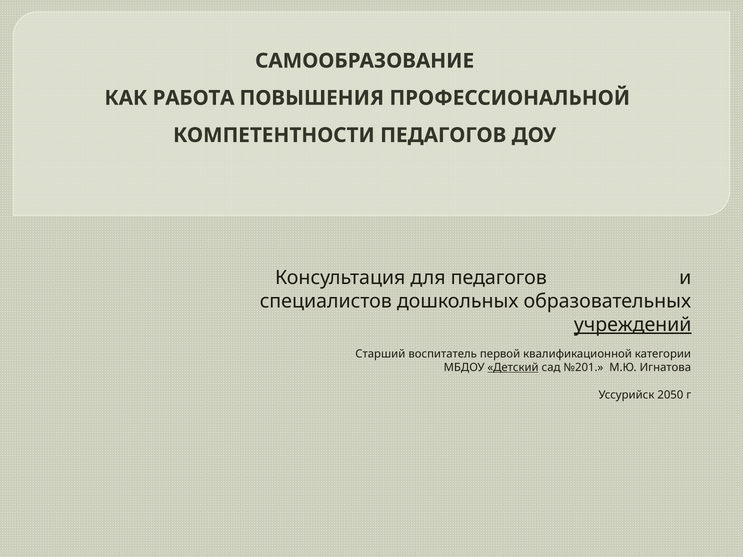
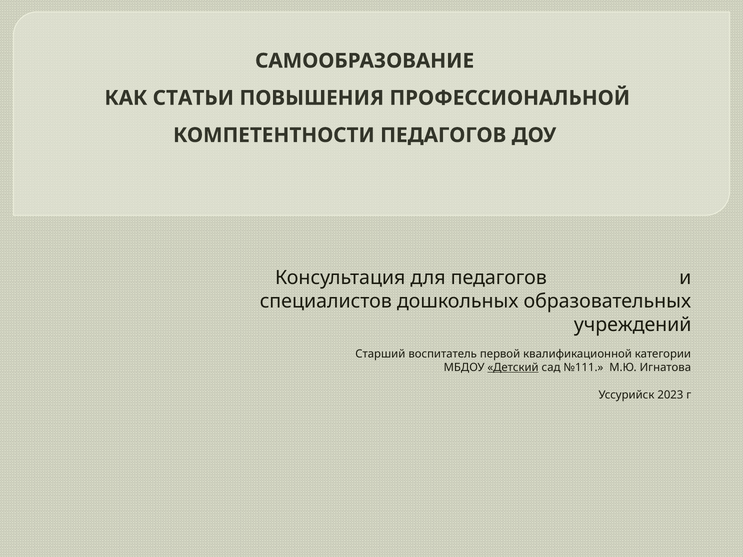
РАБОТА: РАБОТА -> СТАТЬИ
учреждений underline: present -> none
№201: №201 -> №111
2050: 2050 -> 2023
